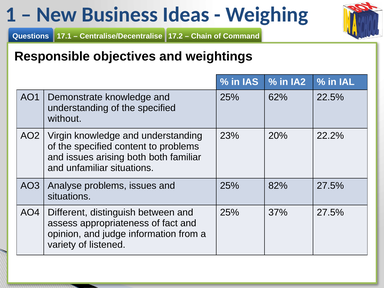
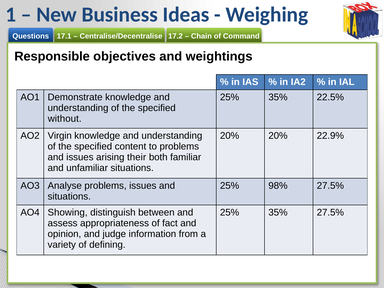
62% at (278, 97): 62% -> 35%
23% at (230, 136): 23% -> 20%
22.2%: 22.2% -> 22.9%
arising both: both -> their
82%: 82% -> 98%
Different: Different -> Showing
37% at (278, 213): 37% -> 35%
listened: listened -> defining
